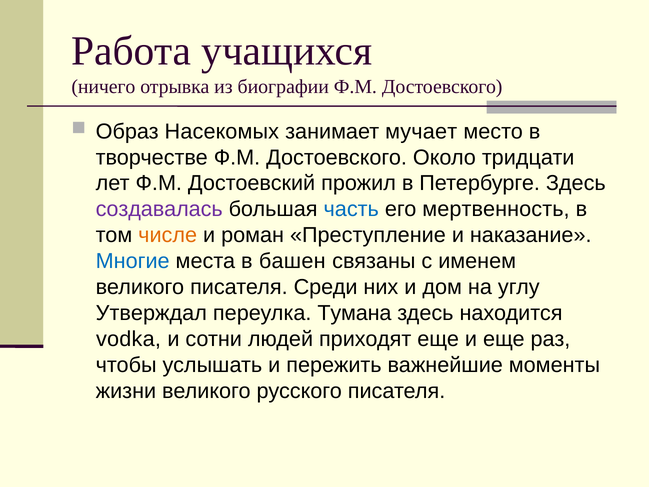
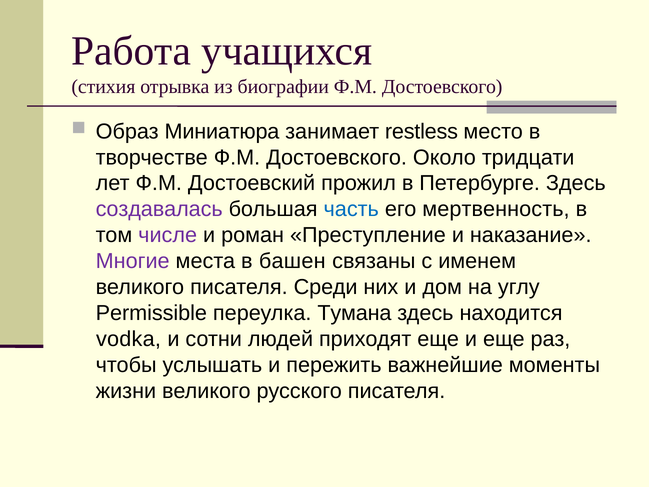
ничего: ничего -> стихия
Насекомых: Насекомых -> Миниатюра
мучает: мучает -> restless
числе colour: orange -> purple
Многие colour: blue -> purple
Утверждал: Утверждал -> Permissible
